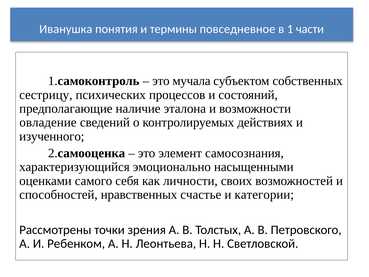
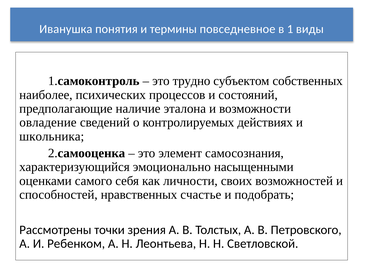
части: части -> виды
мучала: мучала -> трудно
сестрицу: сестрицу -> наиболее
изученного: изученного -> школьника
категории: категории -> подобрать
